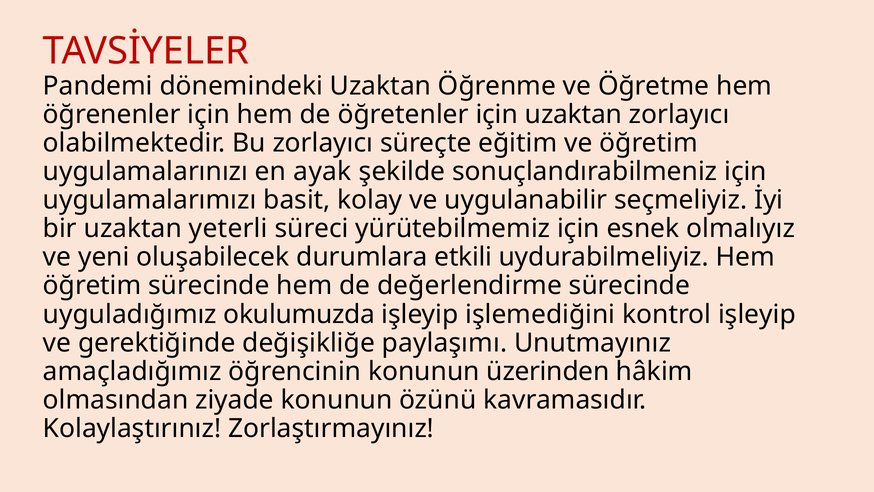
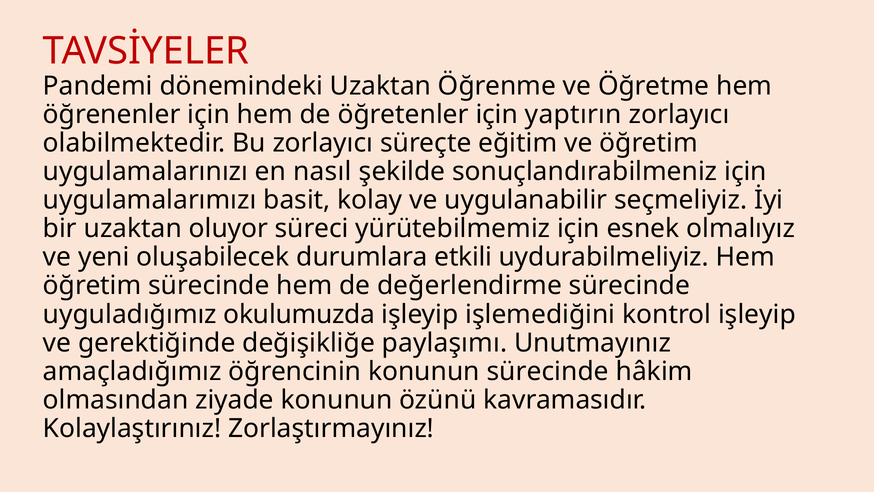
için uzaktan: uzaktan -> yaptırın
ayak: ayak -> nasıl
yeterli: yeterli -> oluyor
konunun üzerinden: üzerinden -> sürecinde
